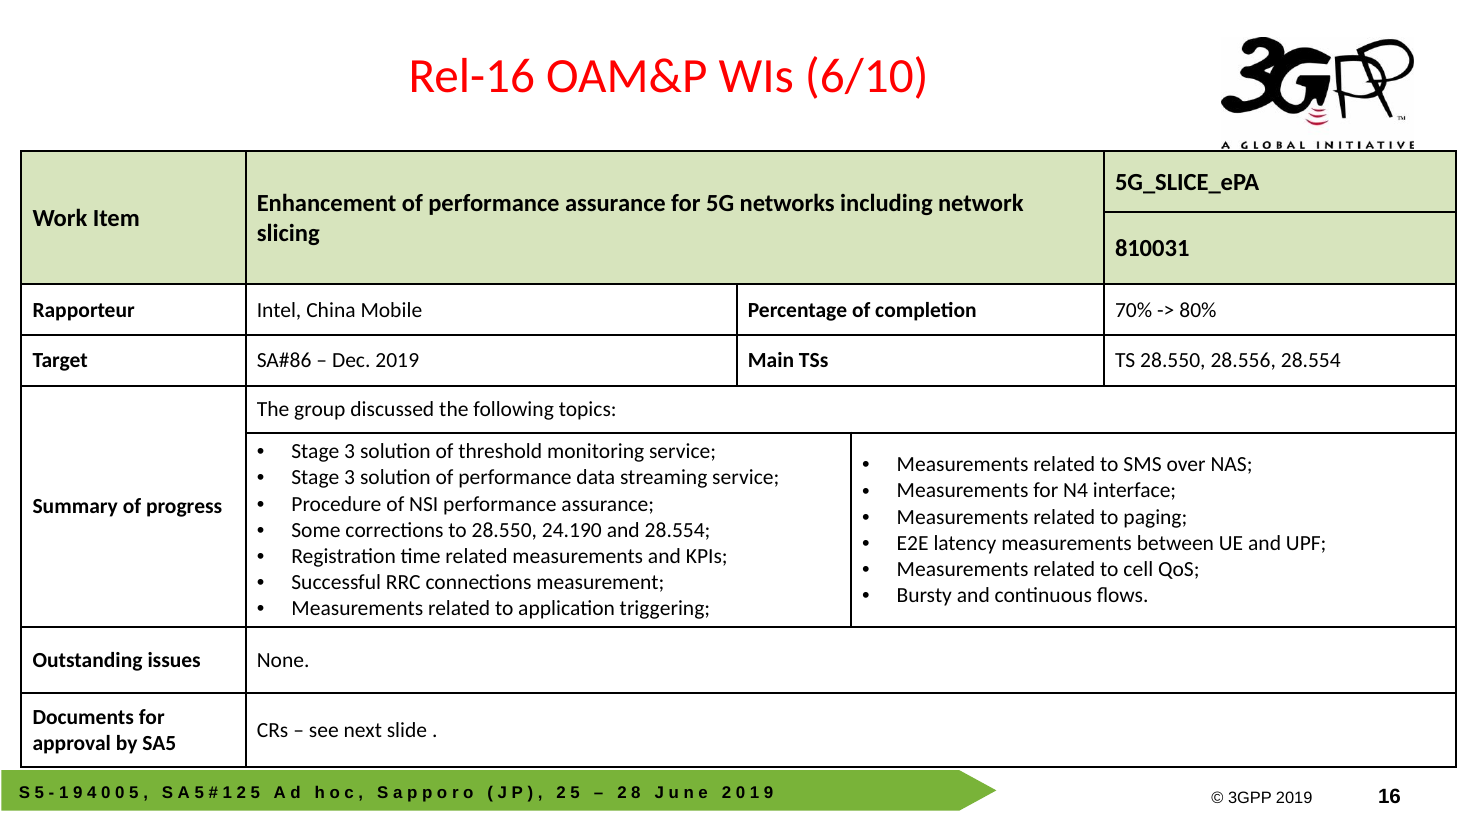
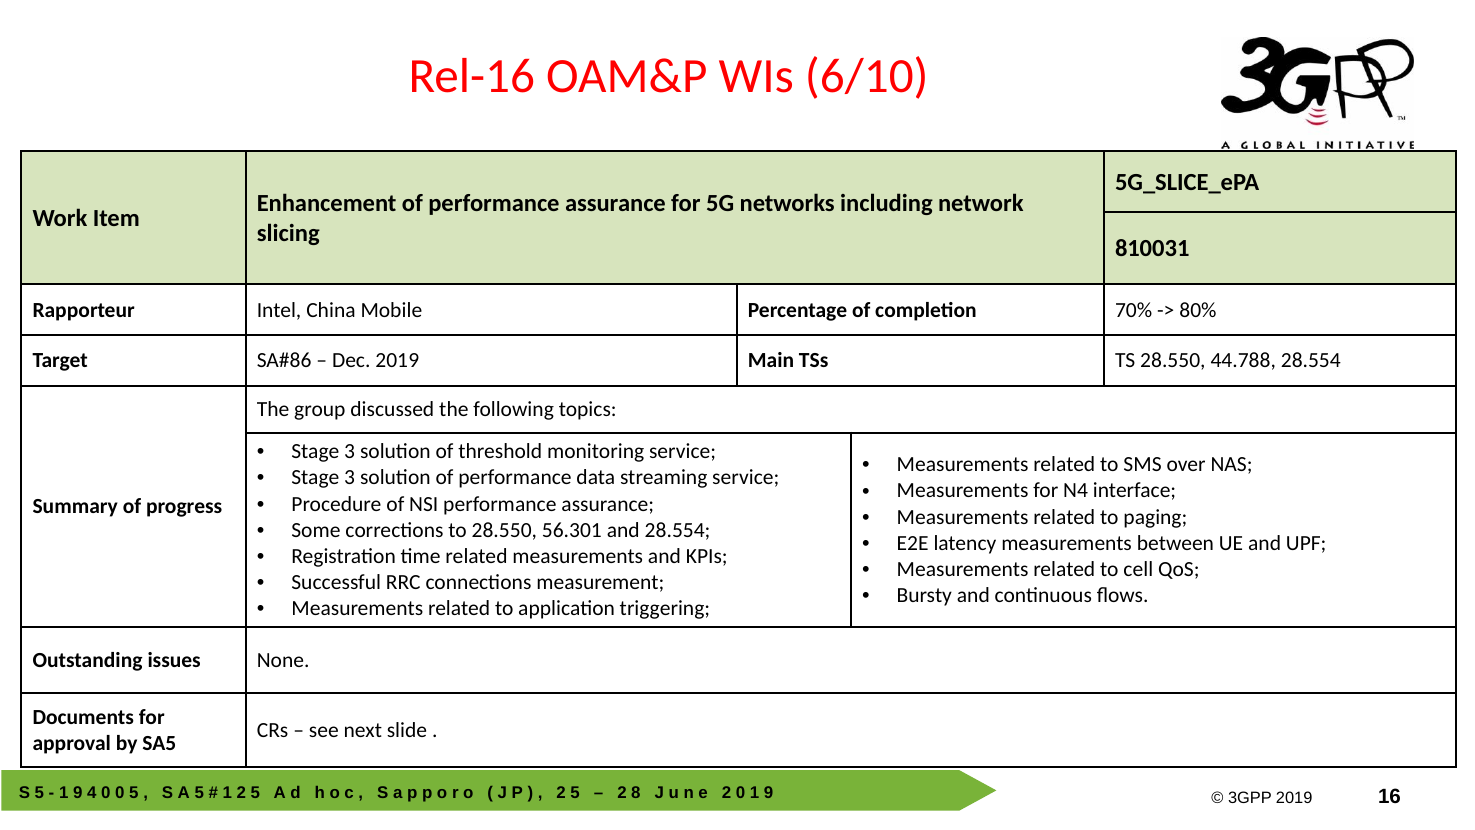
28.556: 28.556 -> 44.788
24.190: 24.190 -> 56.301
